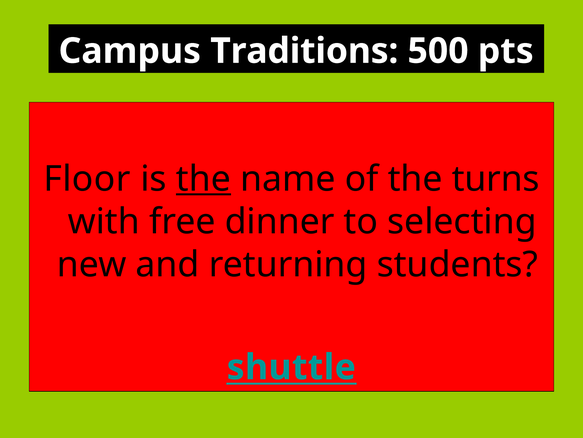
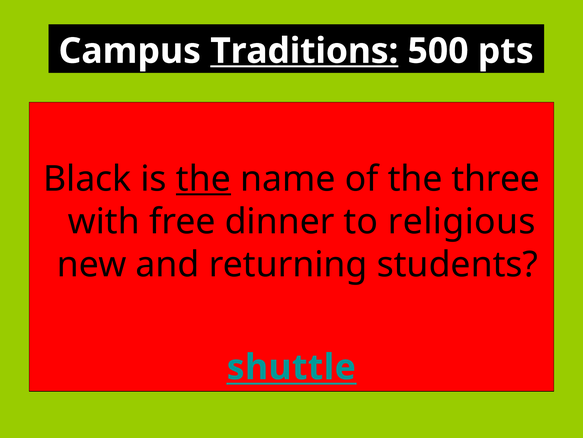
Traditions underline: none -> present
Floor: Floor -> Black
turns: turns -> three
selecting: selecting -> religious
